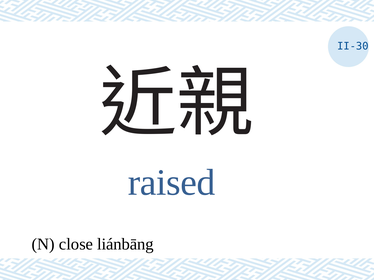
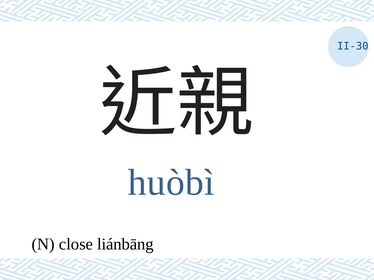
raised: raised -> huòbì
